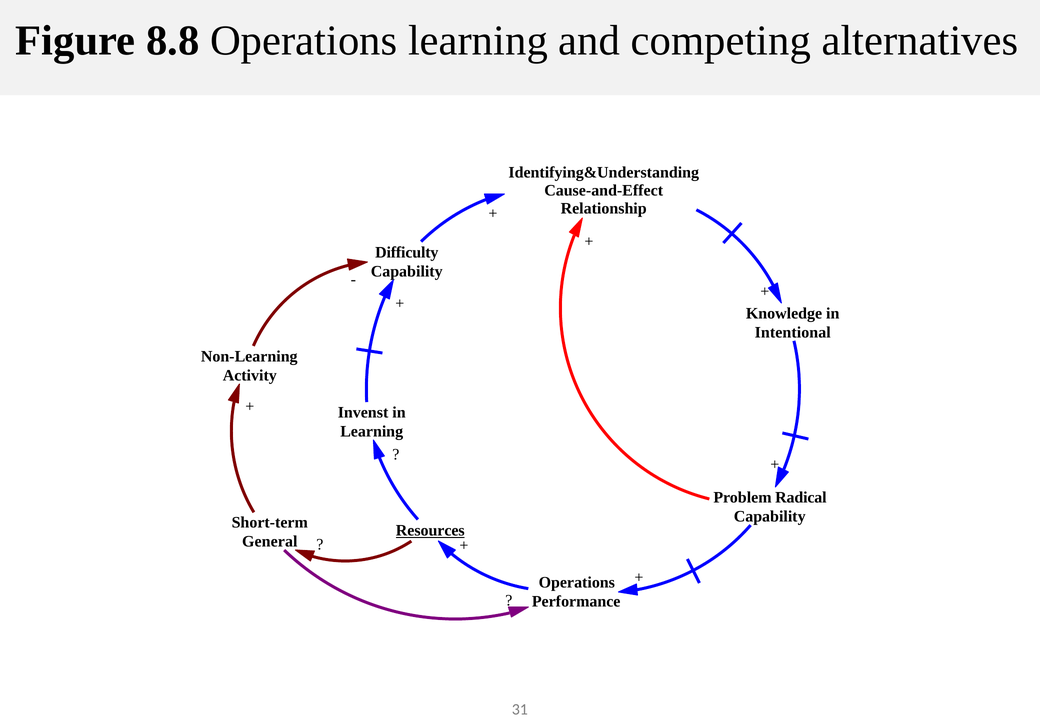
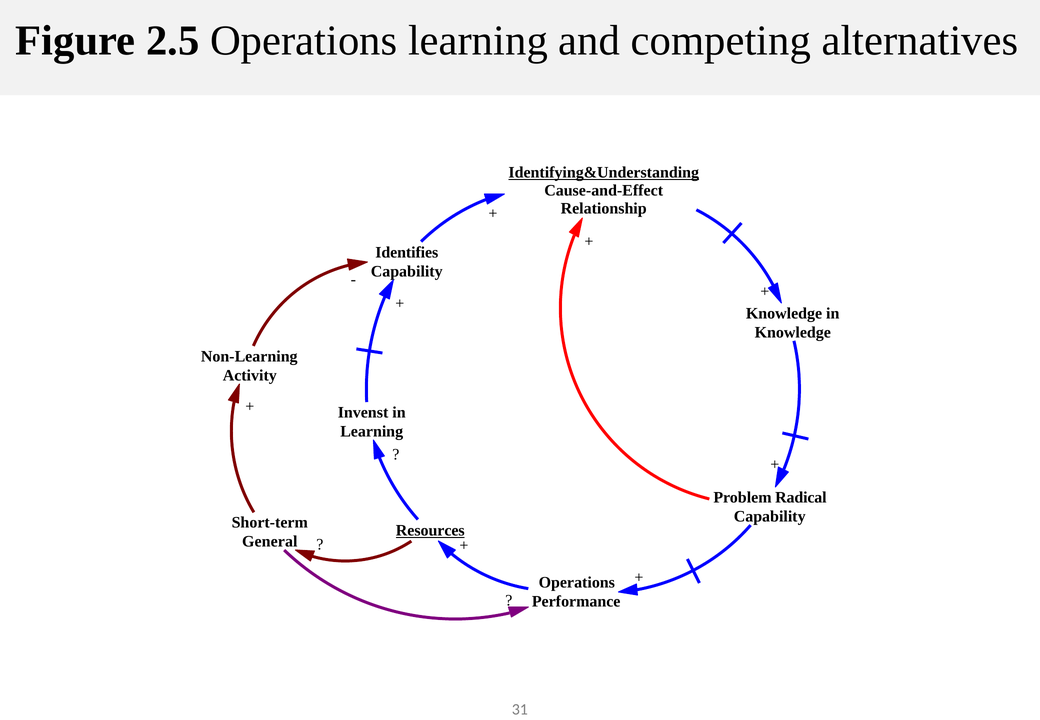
8.8: 8.8 -> 2.5
Identifying&Understanding underline: none -> present
Difficulty: Difficulty -> Identifies
Intentional at (793, 333): Intentional -> Knowledge
